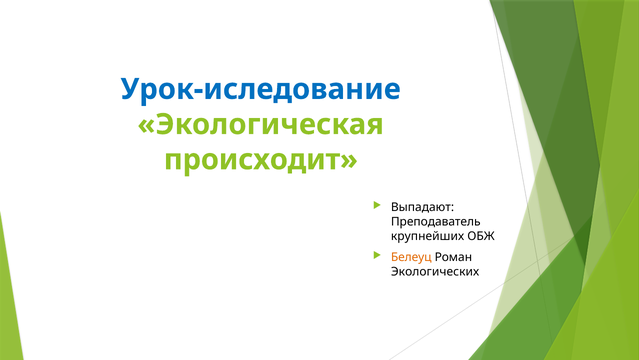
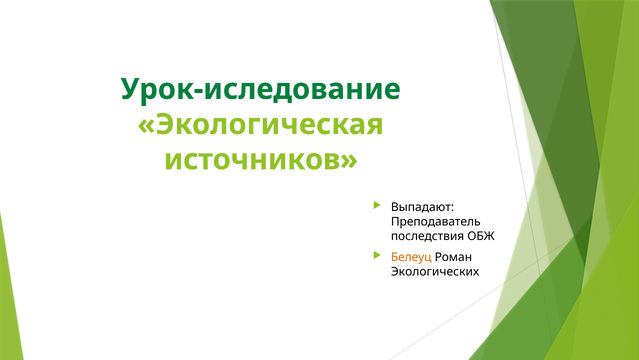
Урок-иследование colour: blue -> green
происходит: происходит -> источников
крупнейших: крупнейших -> последствия
